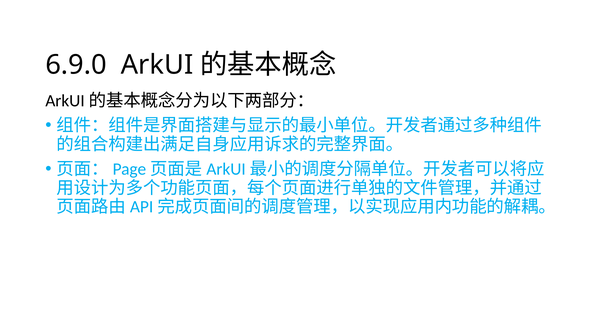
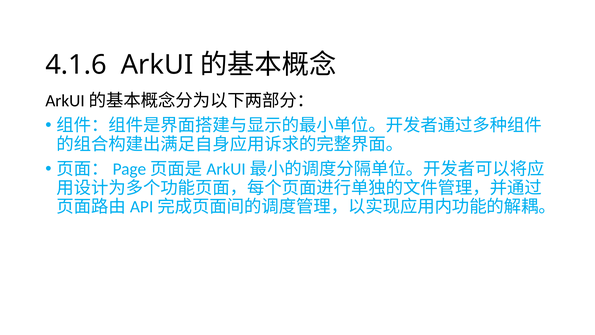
6.9.0: 6.9.0 -> 4.1.6
